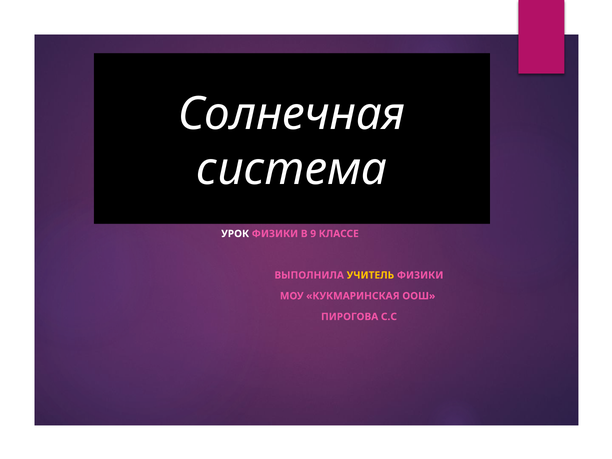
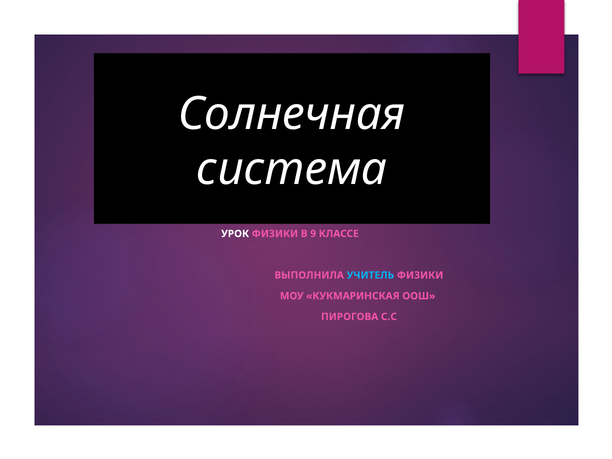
УЧИТЕЛЬ colour: yellow -> light blue
